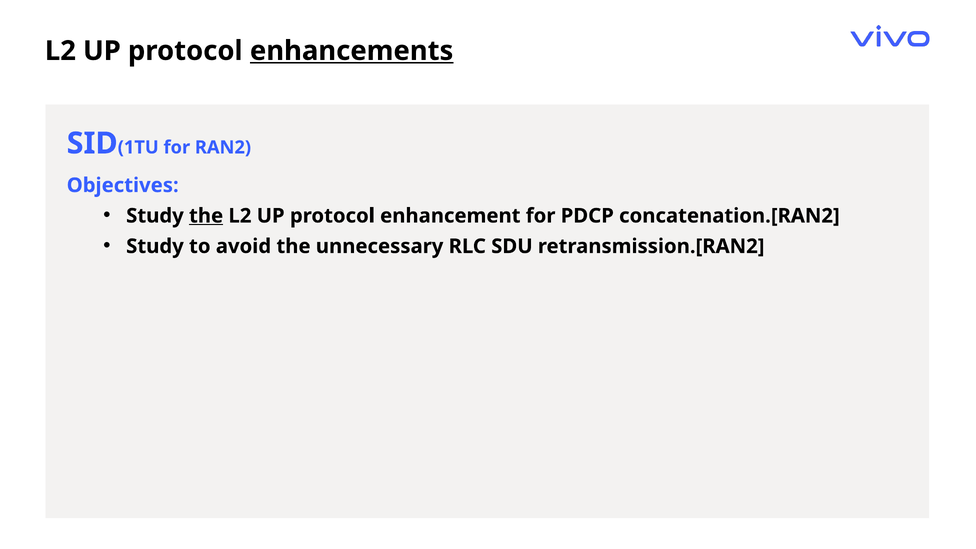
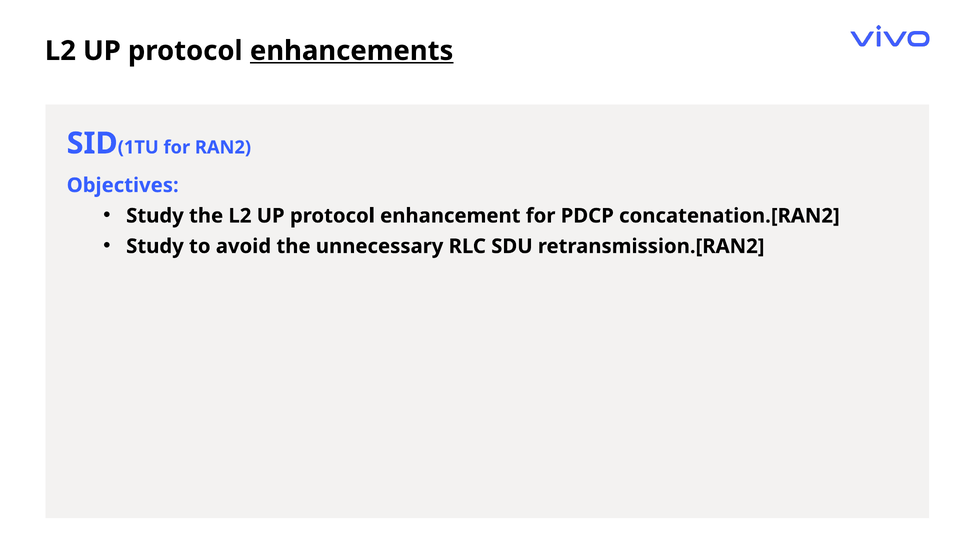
the at (206, 216) underline: present -> none
